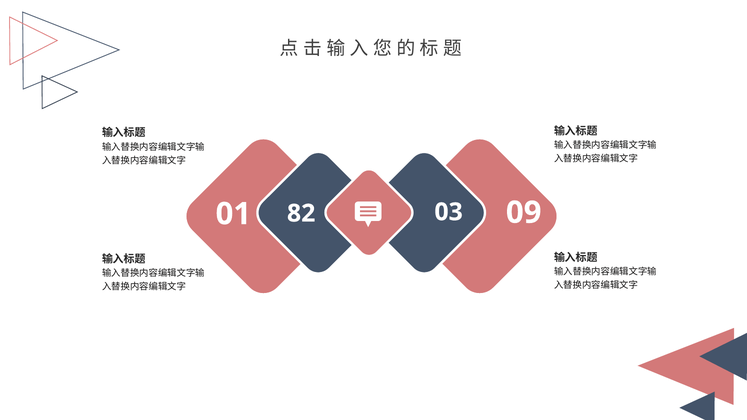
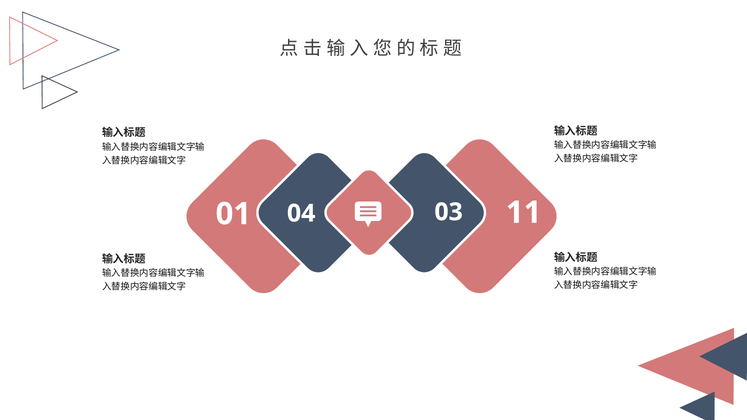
82: 82 -> 04
09: 09 -> 11
